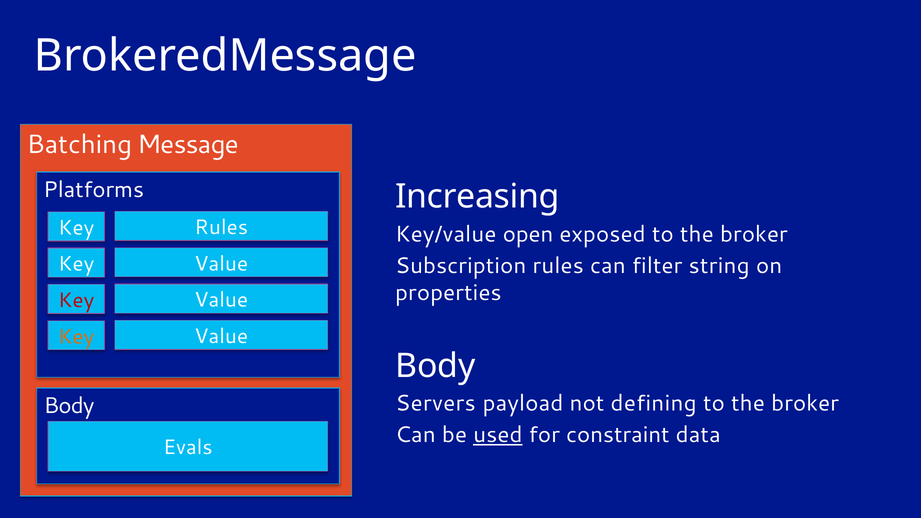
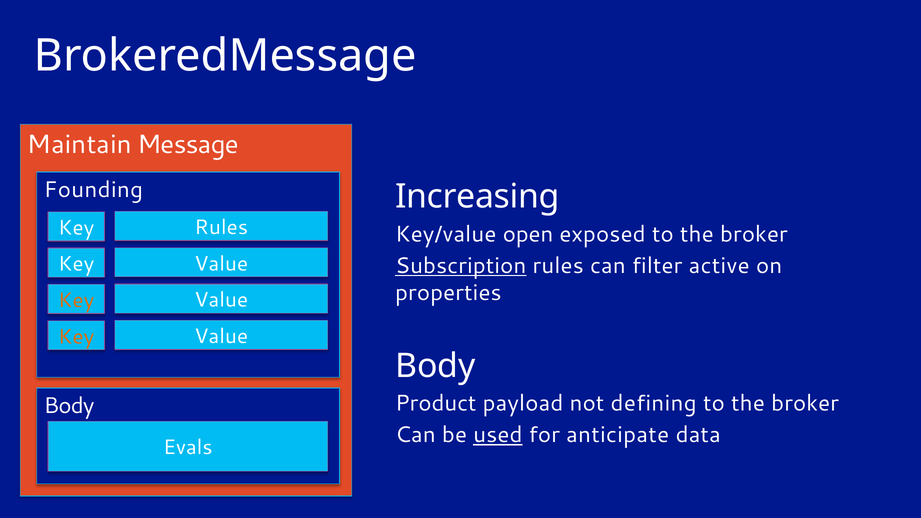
Batching: Batching -> Maintain
Platforms: Platforms -> Founding
Subscription underline: none -> present
string: string -> active
Key at (76, 300) colour: red -> orange
Servers: Servers -> Product
constraint: constraint -> anticipate
